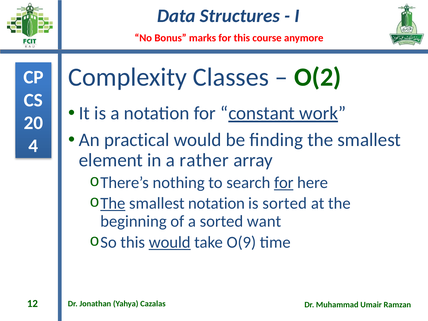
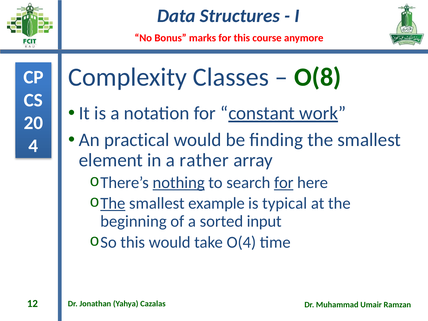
O(2: O(2 -> O(8
nothing underline: none -> present
smallest notation: notation -> example
is sorted: sorted -> typical
want: want -> input
would at (170, 242) underline: present -> none
O(9: O(9 -> O(4
